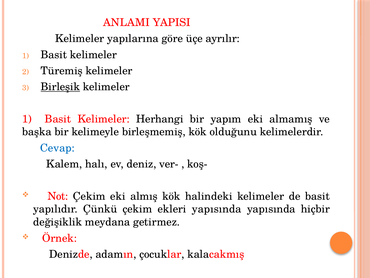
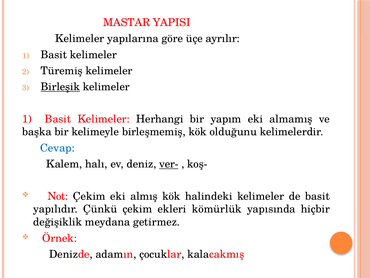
ANLAMI: ANLAMI -> MASTAR
ver- underline: none -> present
ekleri yapısında: yapısında -> kömürlük
